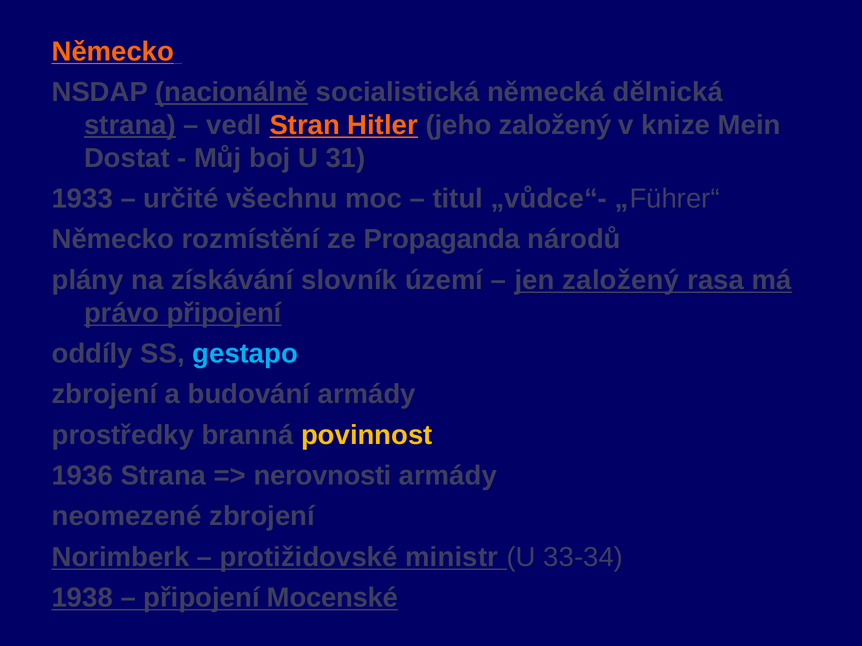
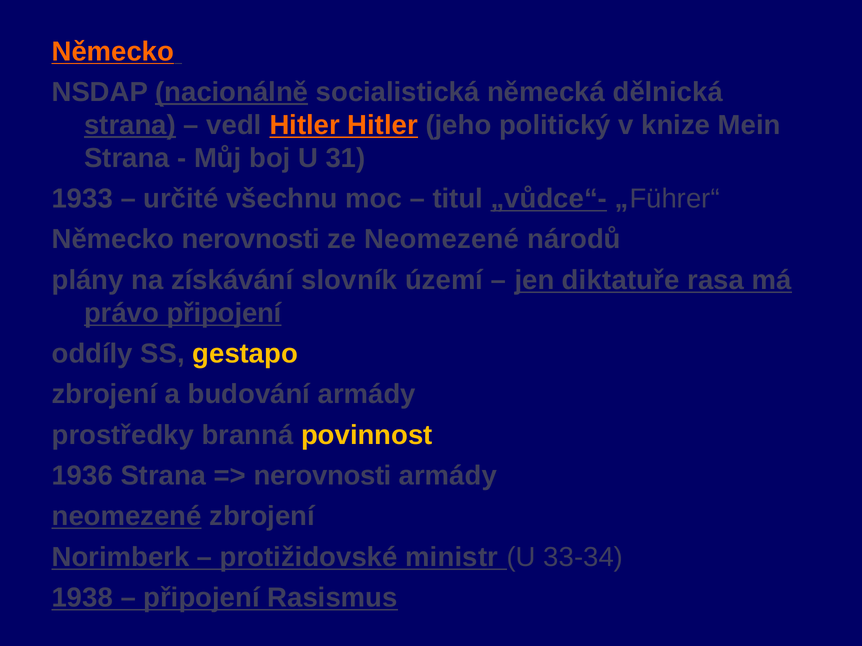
vedl Stran: Stran -> Hitler
jeho založený: založený -> politický
Dostat at (127, 158): Dostat -> Strana
„vůdce“- underline: none -> present
Německo rozmístění: rozmístění -> nerovnosti
ze Propaganda: Propaganda -> Neomezené
jen založený: založený -> diktatuře
gestapo colour: light blue -> yellow
neomezené at (127, 517) underline: none -> present
Mocenské: Mocenské -> Rasismus
